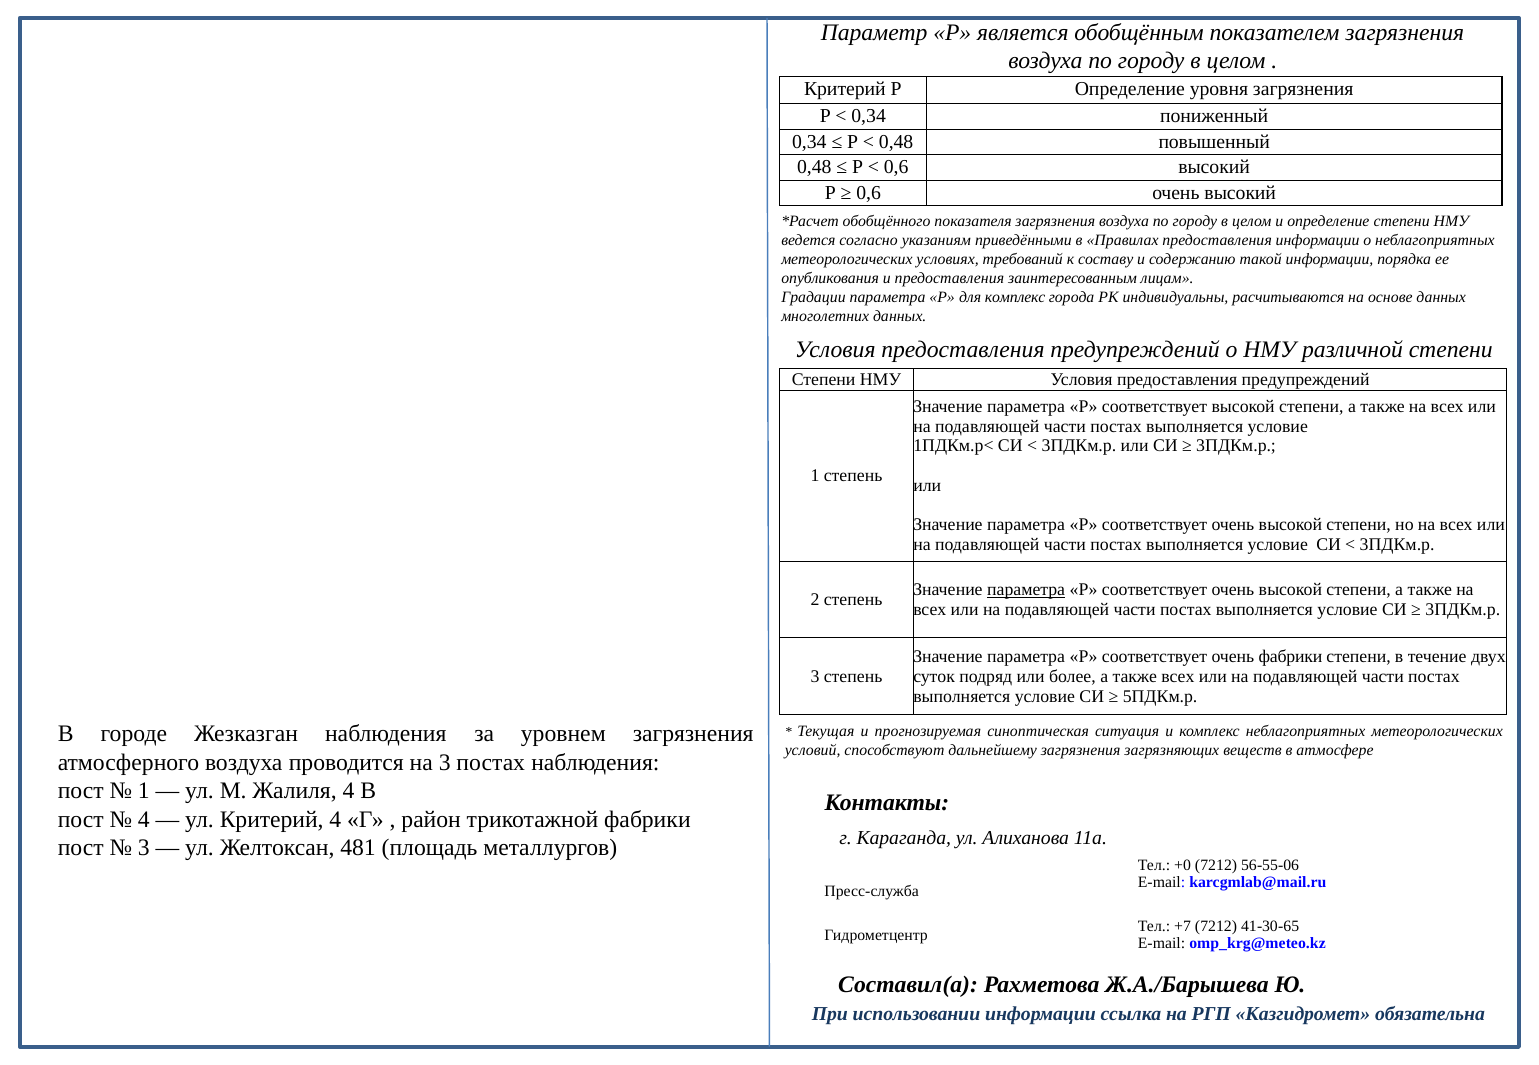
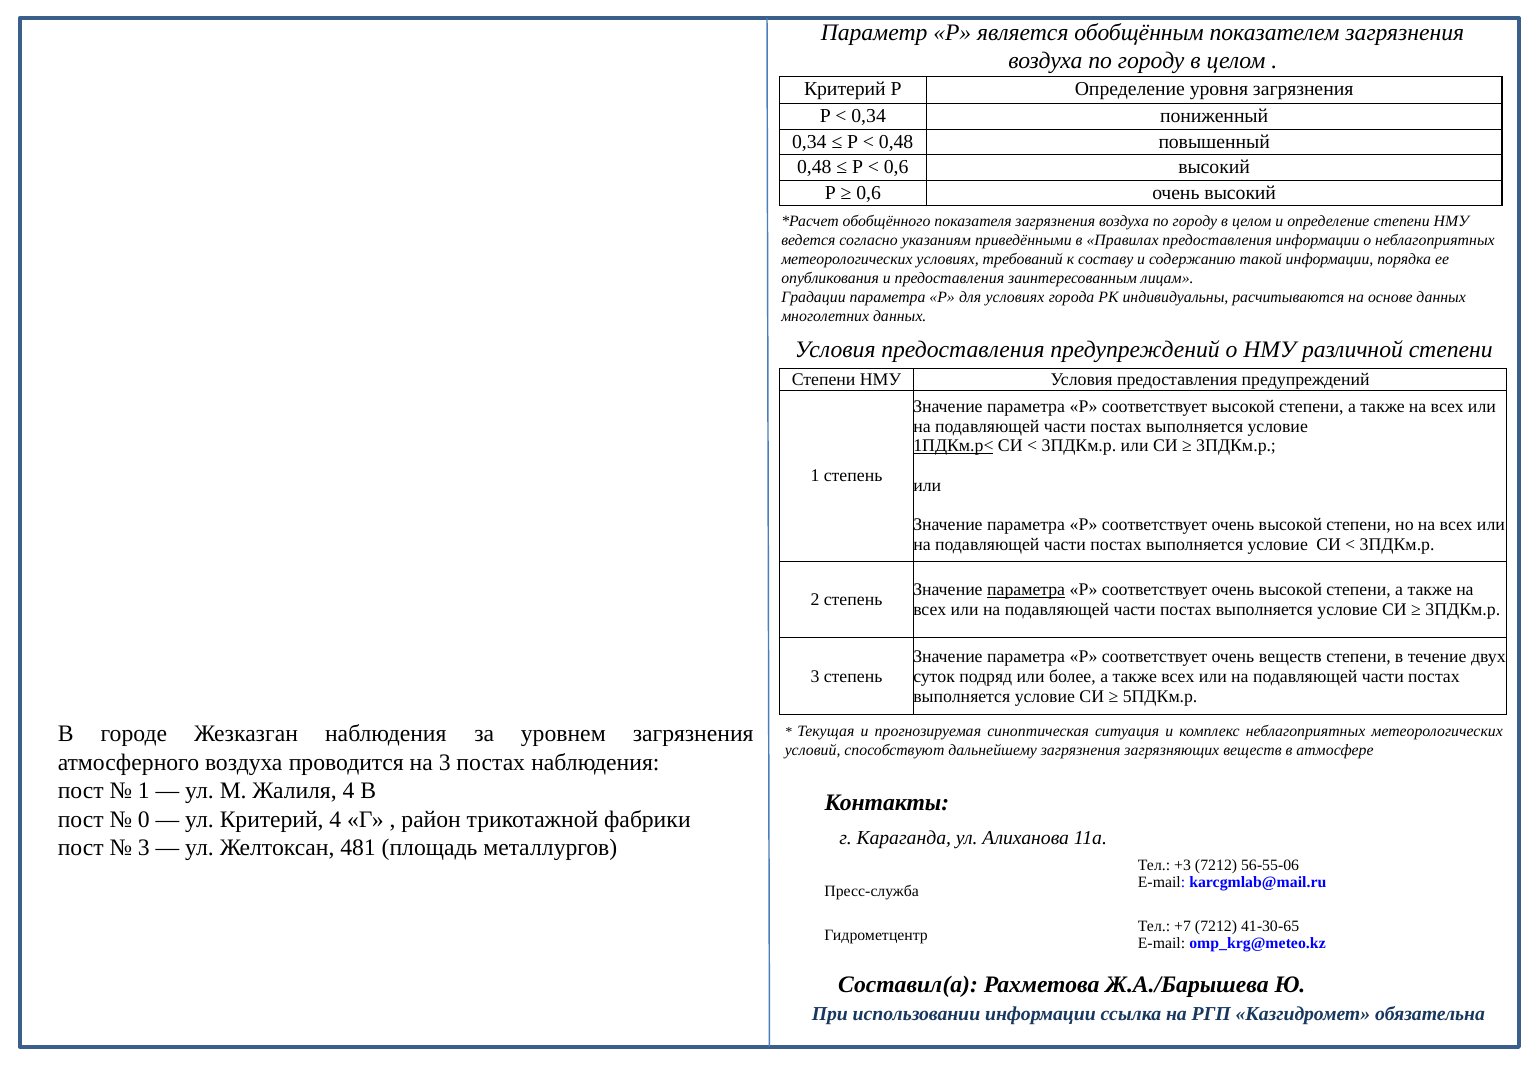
для комплекс: комплекс -> условиях
1ПДКм.р< underline: none -> present
очень фабрики: фабрики -> веществ
4 at (144, 820): 4 -> 0
+0: +0 -> +3
